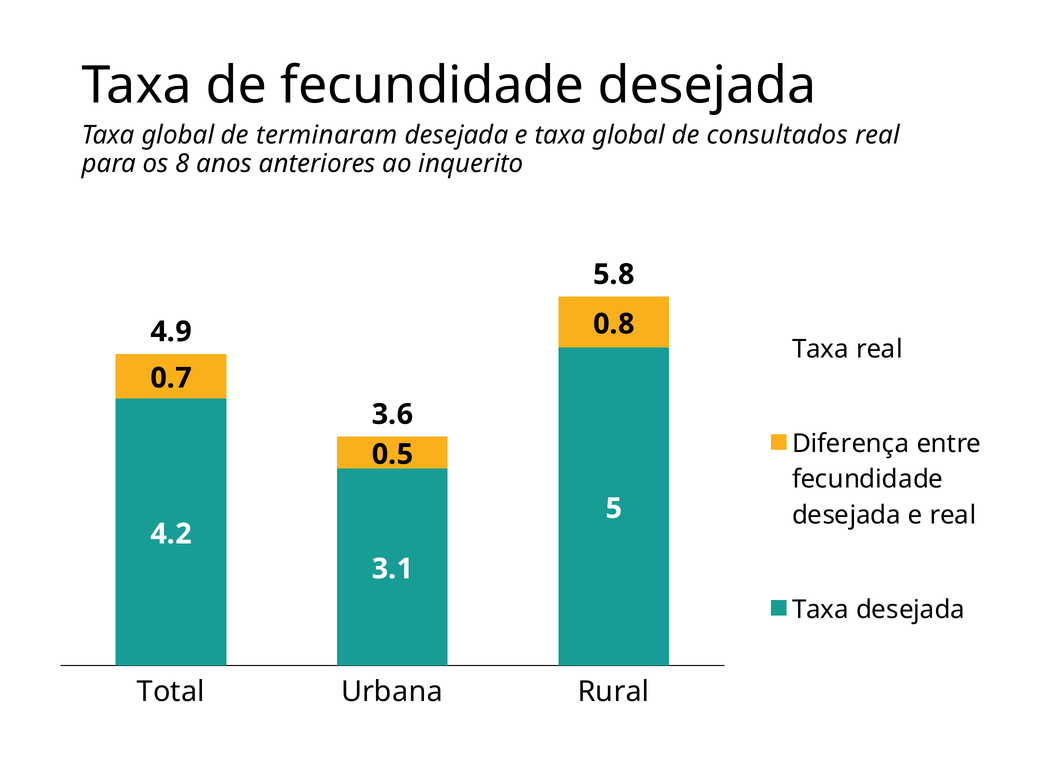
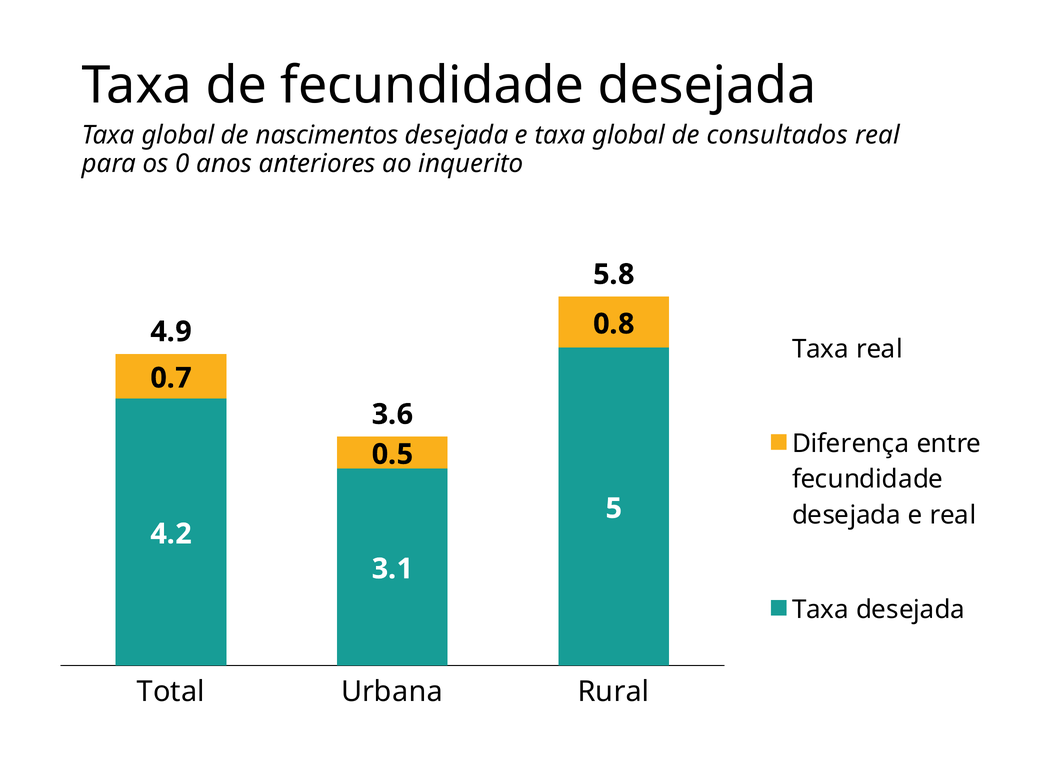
terminaram: terminaram -> nascimentos
8: 8 -> 0
